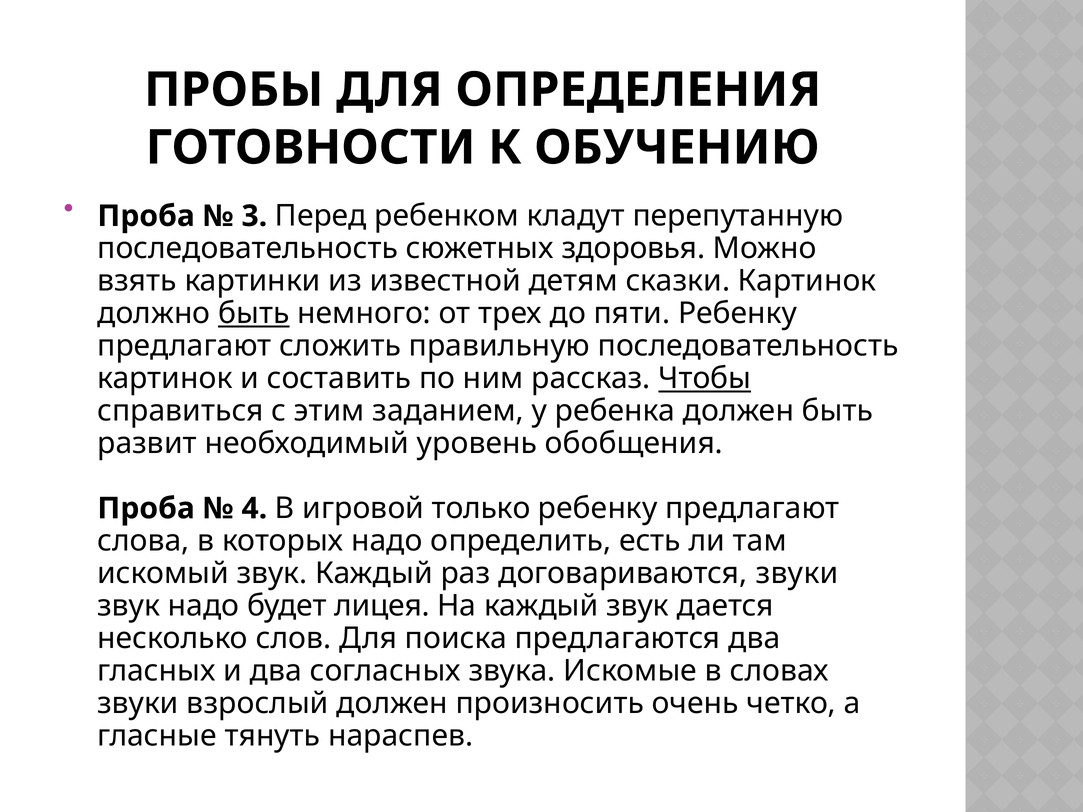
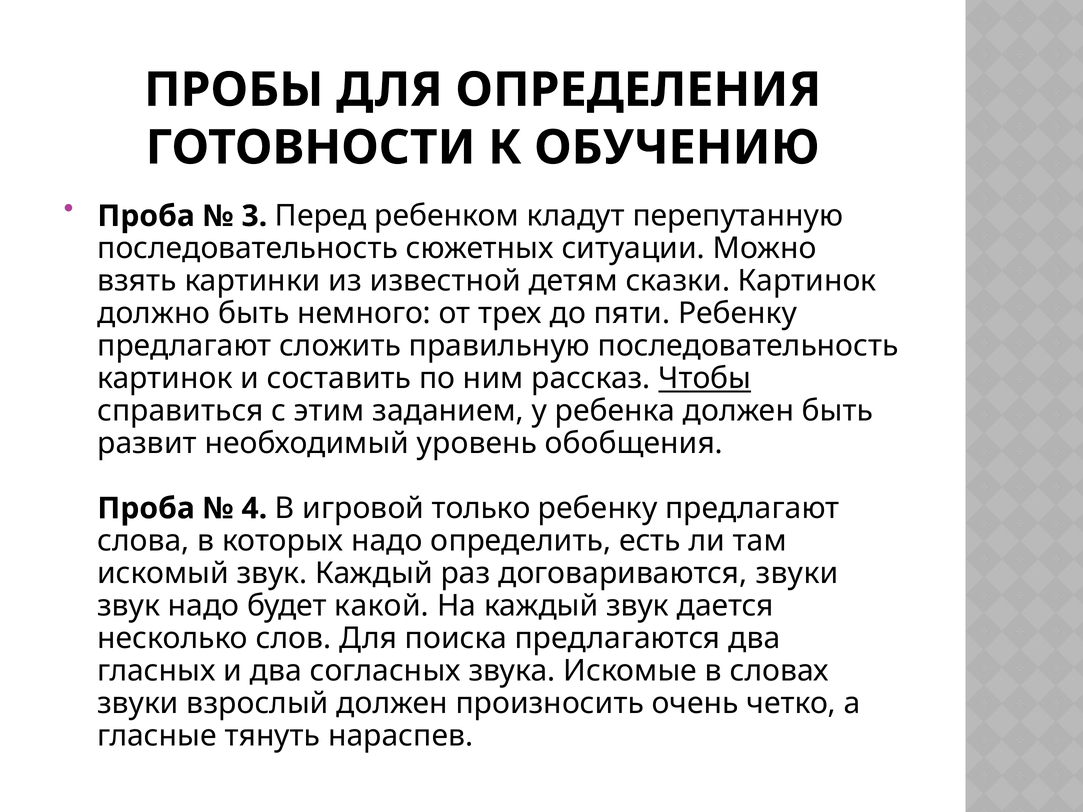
здоровья: здоровья -> ситуации
быть at (254, 314) underline: present -> none
лицея: лицея -> какой
